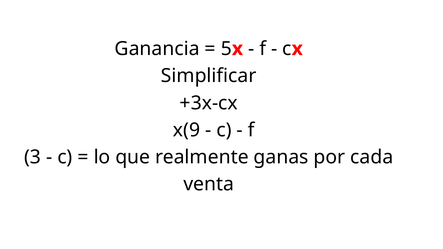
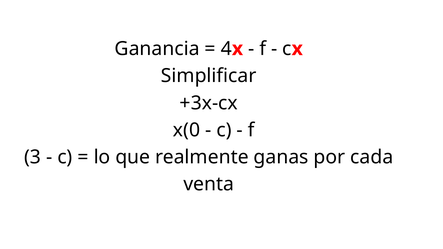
5: 5 -> 4
x(9: x(9 -> x(0
